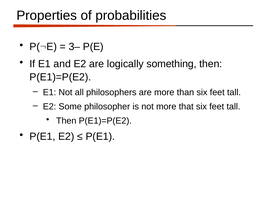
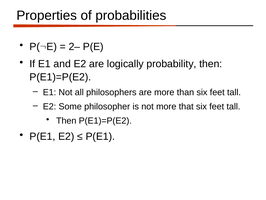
3–: 3– -> 2–
something: something -> probability
